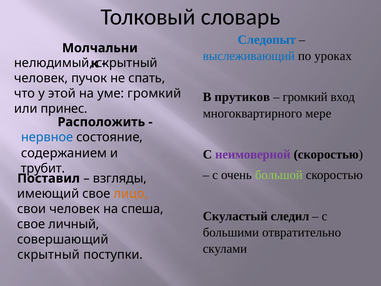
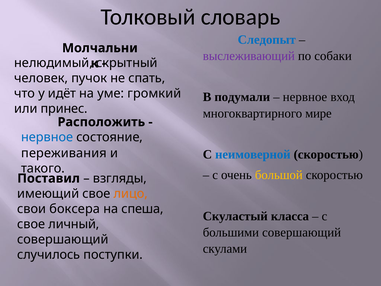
выслеживающий colour: blue -> purple
уроках: уроках -> собаки
этой: этой -> идёт
прутиков: прутиков -> подумали
громкий at (305, 97): громкий -> нервное
мере: мере -> мире
неимоверной colour: purple -> blue
содержанием: содержанием -> переживания
трубит: трубит -> такого
большой colour: light green -> yellow
свои человек: человек -> боксера
следил: следил -> класса
большими отвратительно: отвратительно -> совершающий
скрытный at (49, 254): скрытный -> случилось
